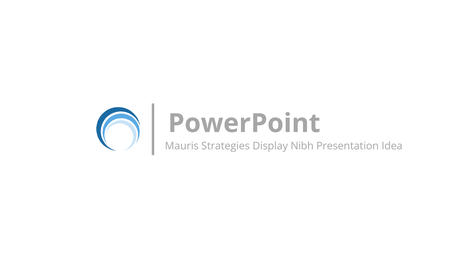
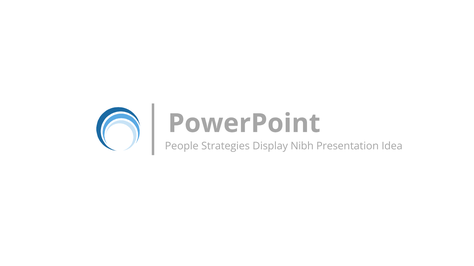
Mauris: Mauris -> People
